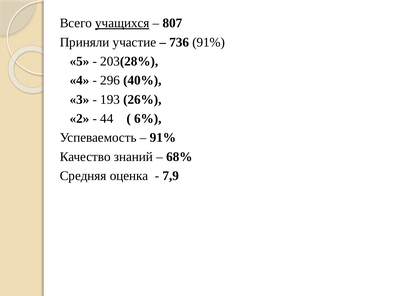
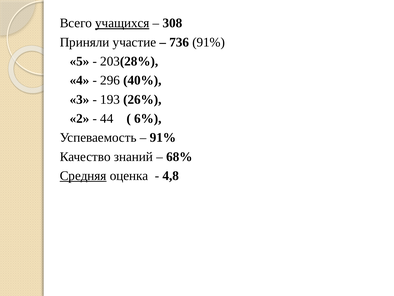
807: 807 -> 308
Средняя underline: none -> present
7,9: 7,9 -> 4,8
